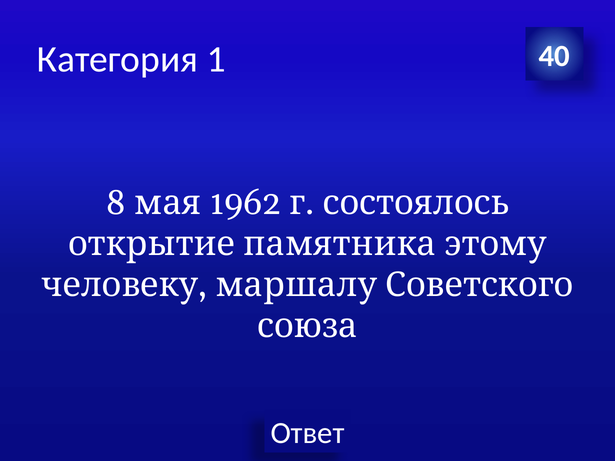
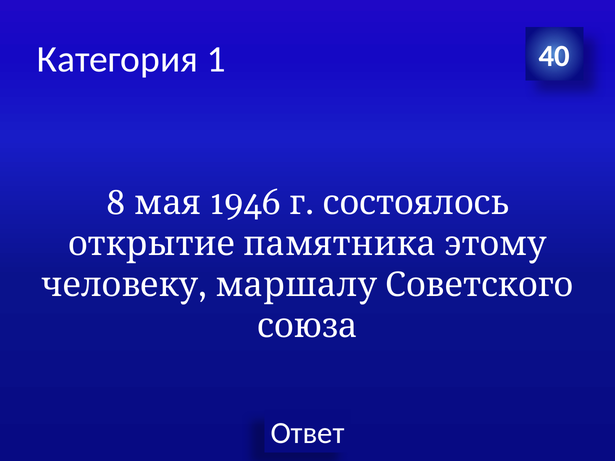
1962: 1962 -> 1946
